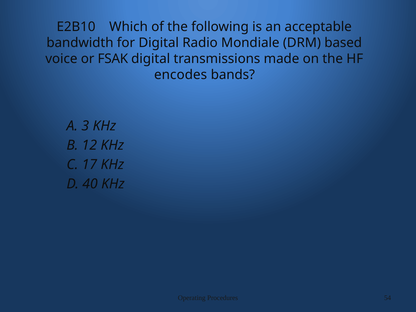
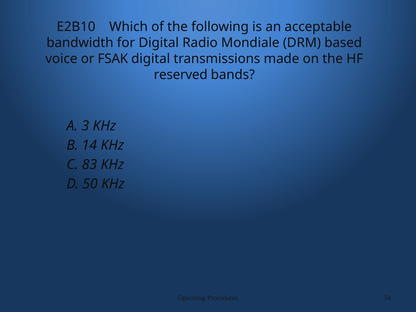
encodes: encodes -> reserved
12: 12 -> 14
17: 17 -> 83
40: 40 -> 50
